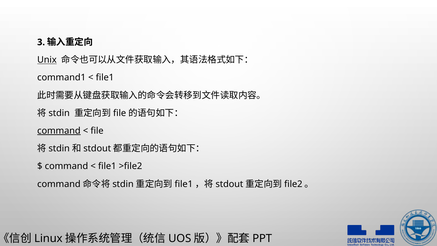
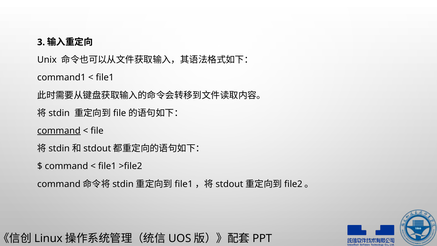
Unix underline: present -> none
